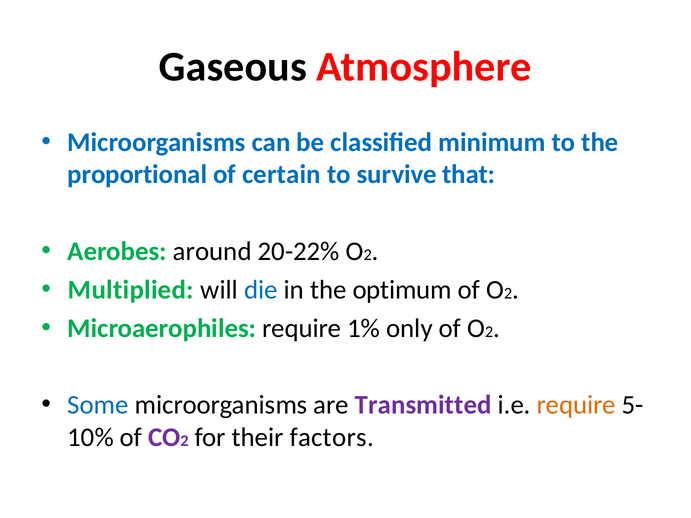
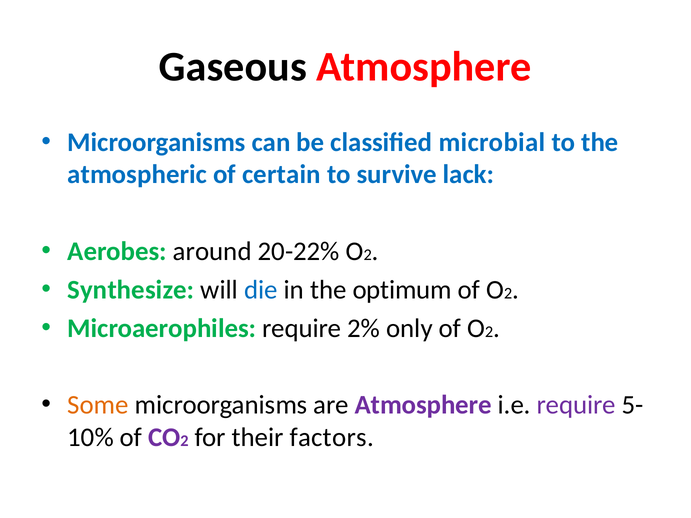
minimum: minimum -> microbial
proportional: proportional -> atmospheric
that: that -> lack
Multiplied: Multiplied -> Synthesize
1%: 1% -> 2%
Some colour: blue -> orange
are Transmitted: Transmitted -> Atmosphere
require at (576, 405) colour: orange -> purple
